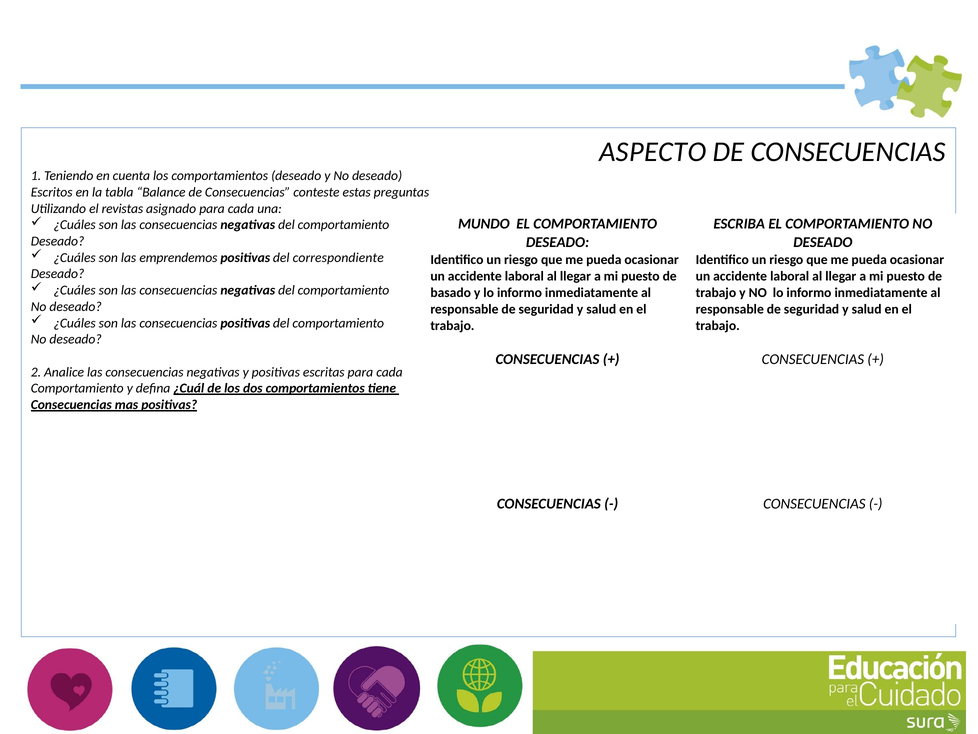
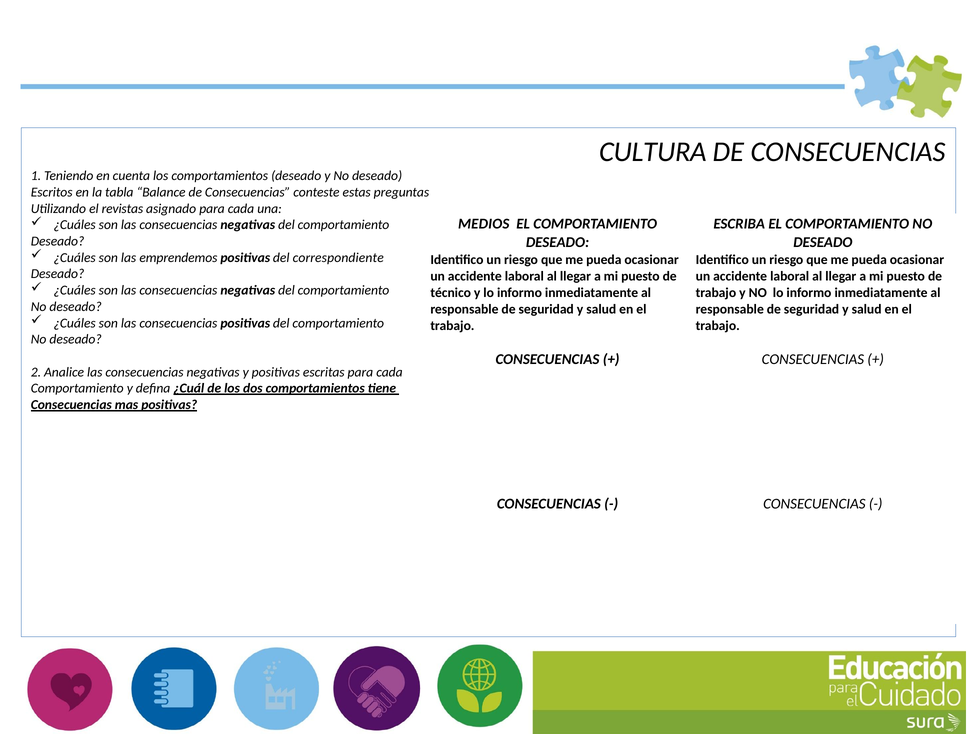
ASPECTO: ASPECTO -> CULTURA
MUNDO: MUNDO -> MEDIOS
basado: basado -> técnico
